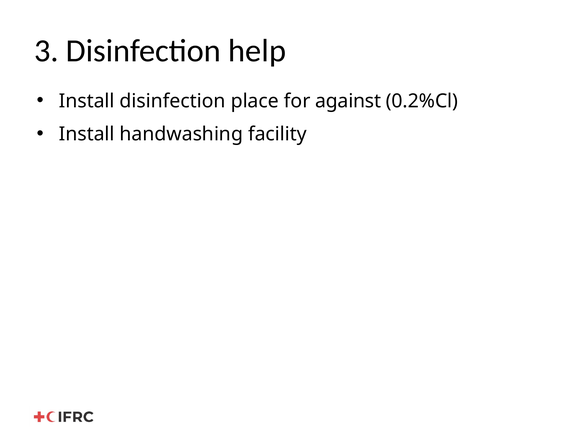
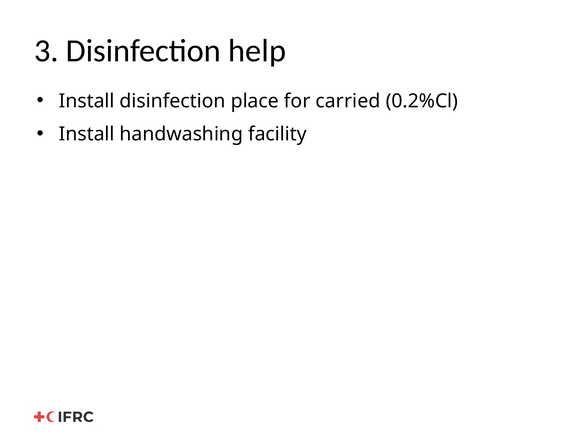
against: against -> carried
